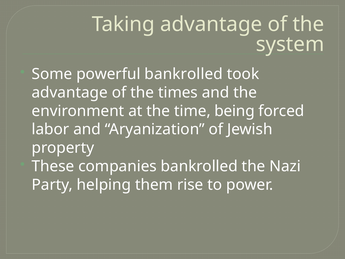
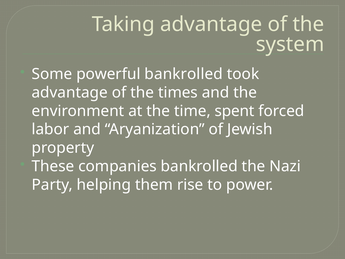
being: being -> spent
